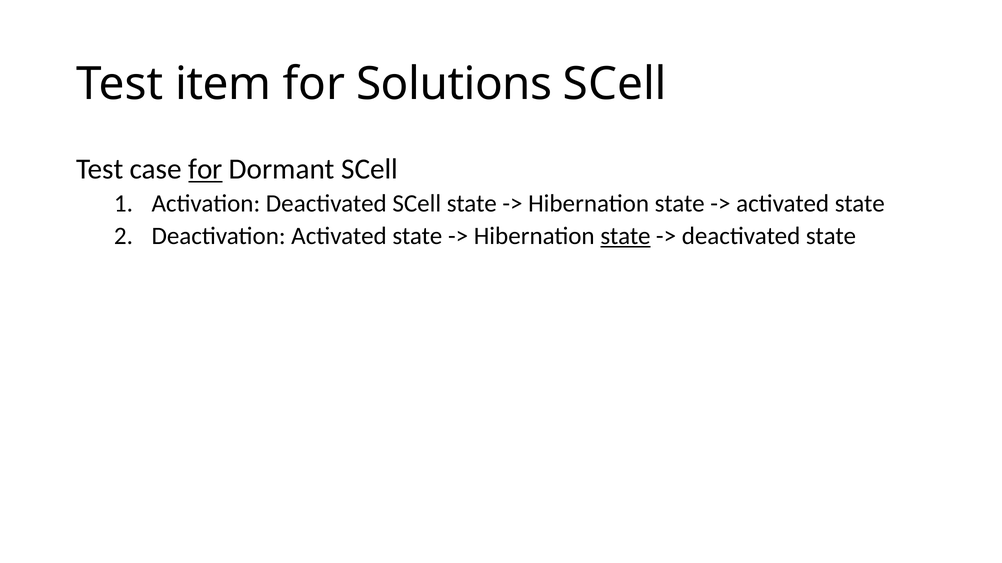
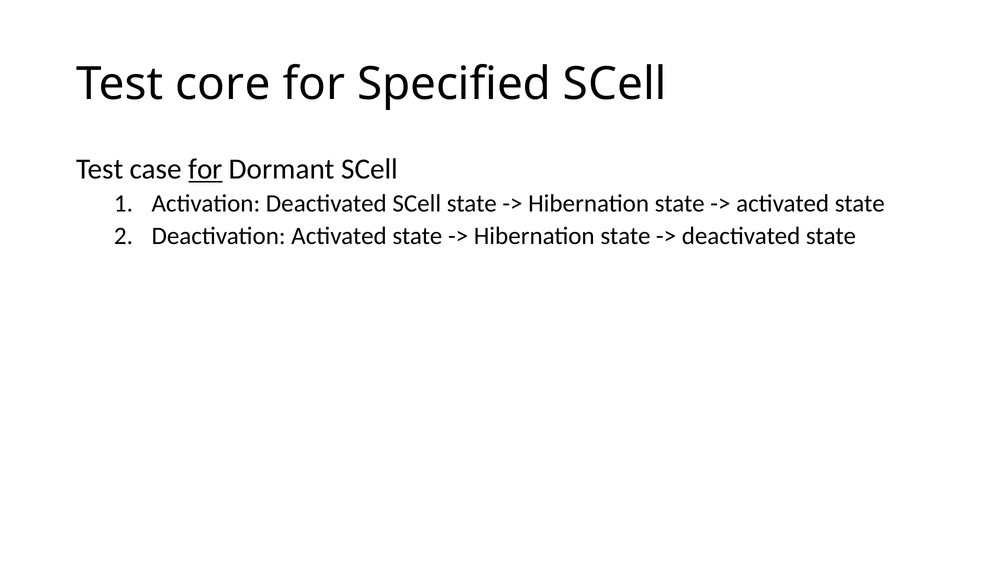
item: item -> core
Solutions: Solutions -> Specified
state at (625, 236) underline: present -> none
